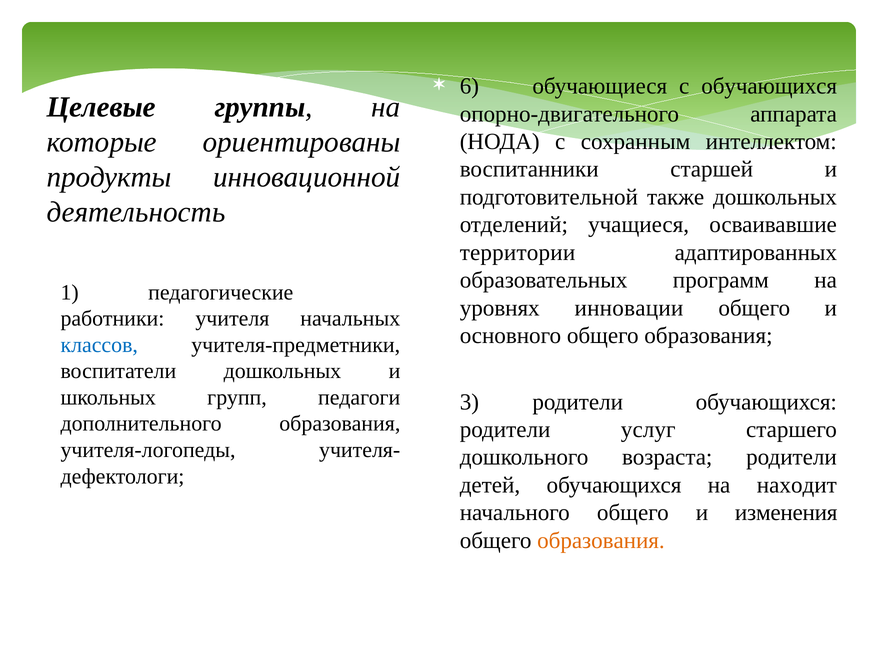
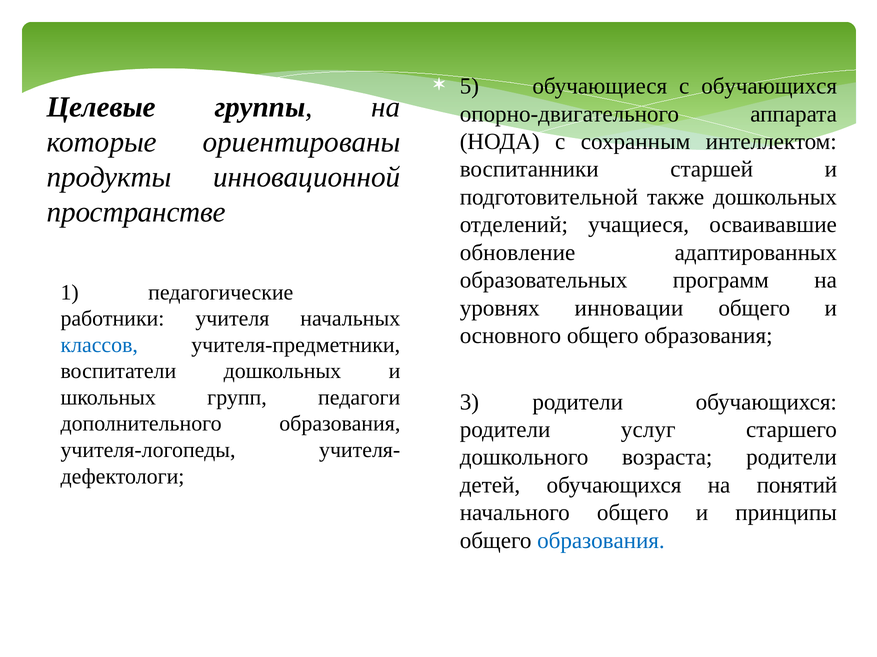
6: 6 -> 5
деятельность: деятельность -> пространстве
территории: территории -> обновление
находит: находит -> понятий
изменения: изменения -> принципы
образования at (601, 541) colour: orange -> blue
